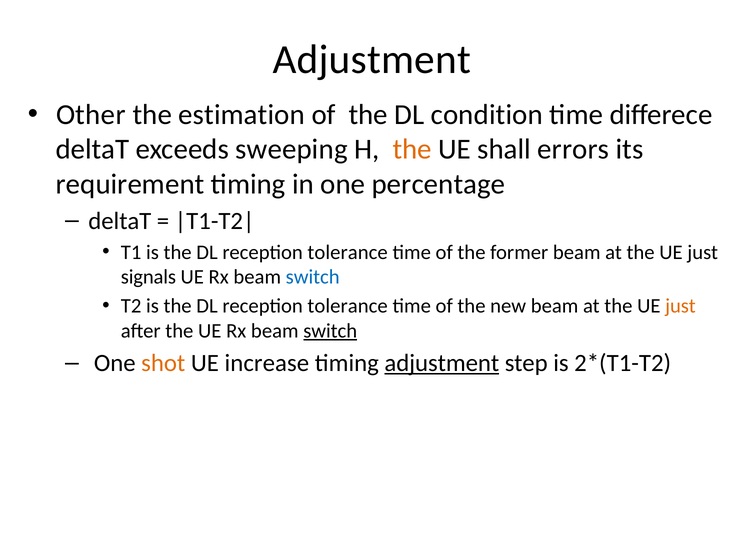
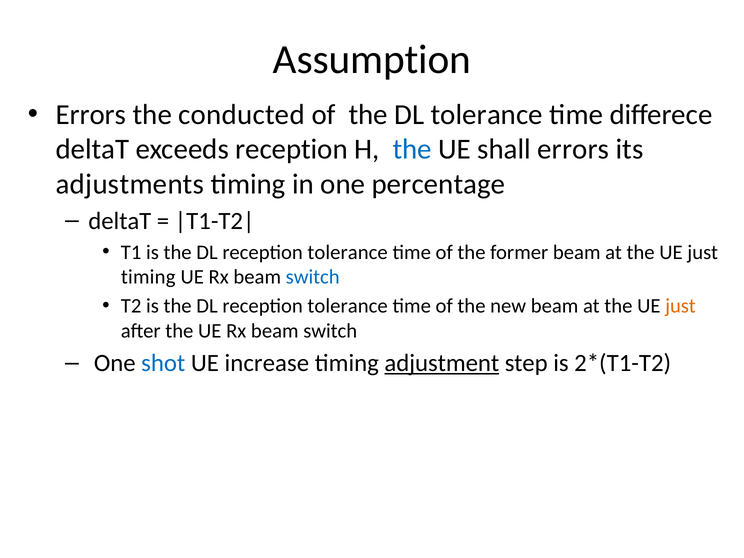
Adjustment at (372, 60): Adjustment -> Assumption
Other at (91, 115): Other -> Errors
estimation: estimation -> conducted
DL condition: condition -> tolerance
exceeds sweeping: sweeping -> reception
the at (412, 149) colour: orange -> blue
requirement: requirement -> adjustments
signals at (148, 277): signals -> timing
switch at (330, 331) underline: present -> none
shot colour: orange -> blue
